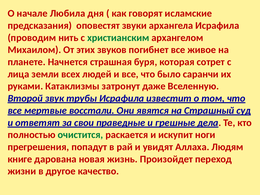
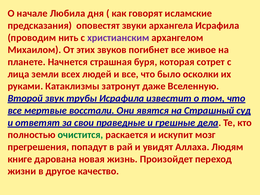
христианским colour: green -> purple
саранчи: саранчи -> осколки
ноги: ноги -> мозг
